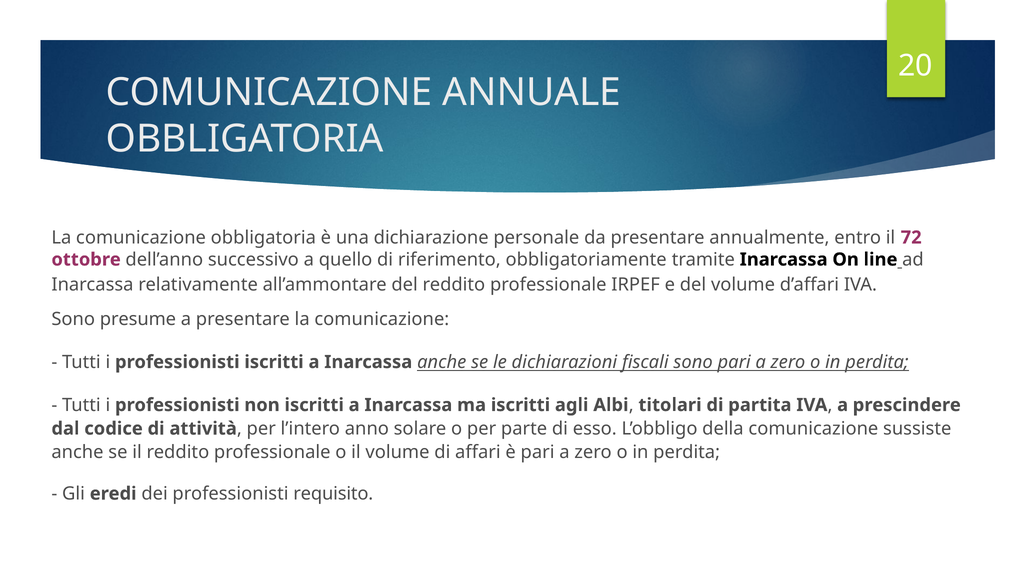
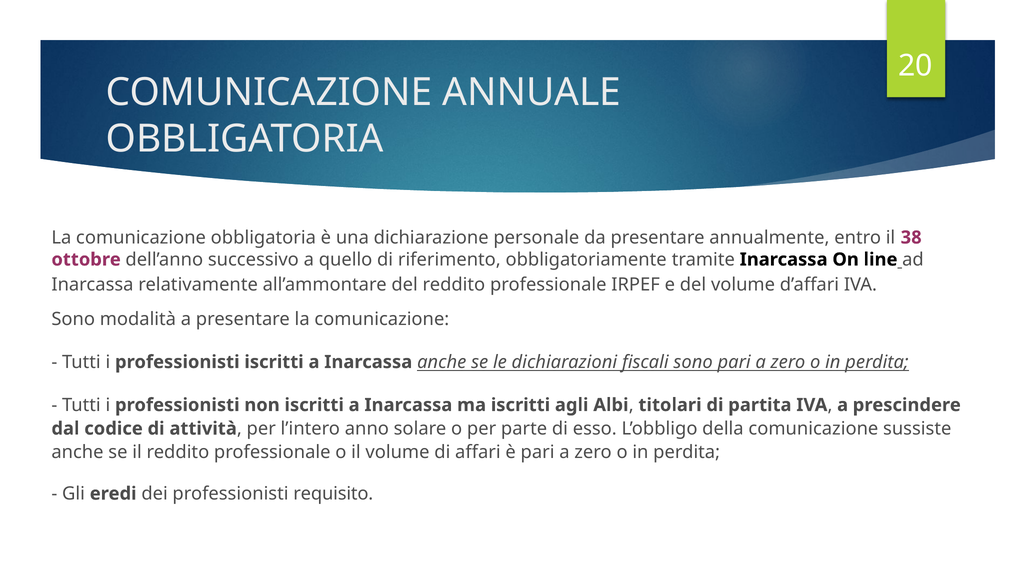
72: 72 -> 38
presume: presume -> modalità
